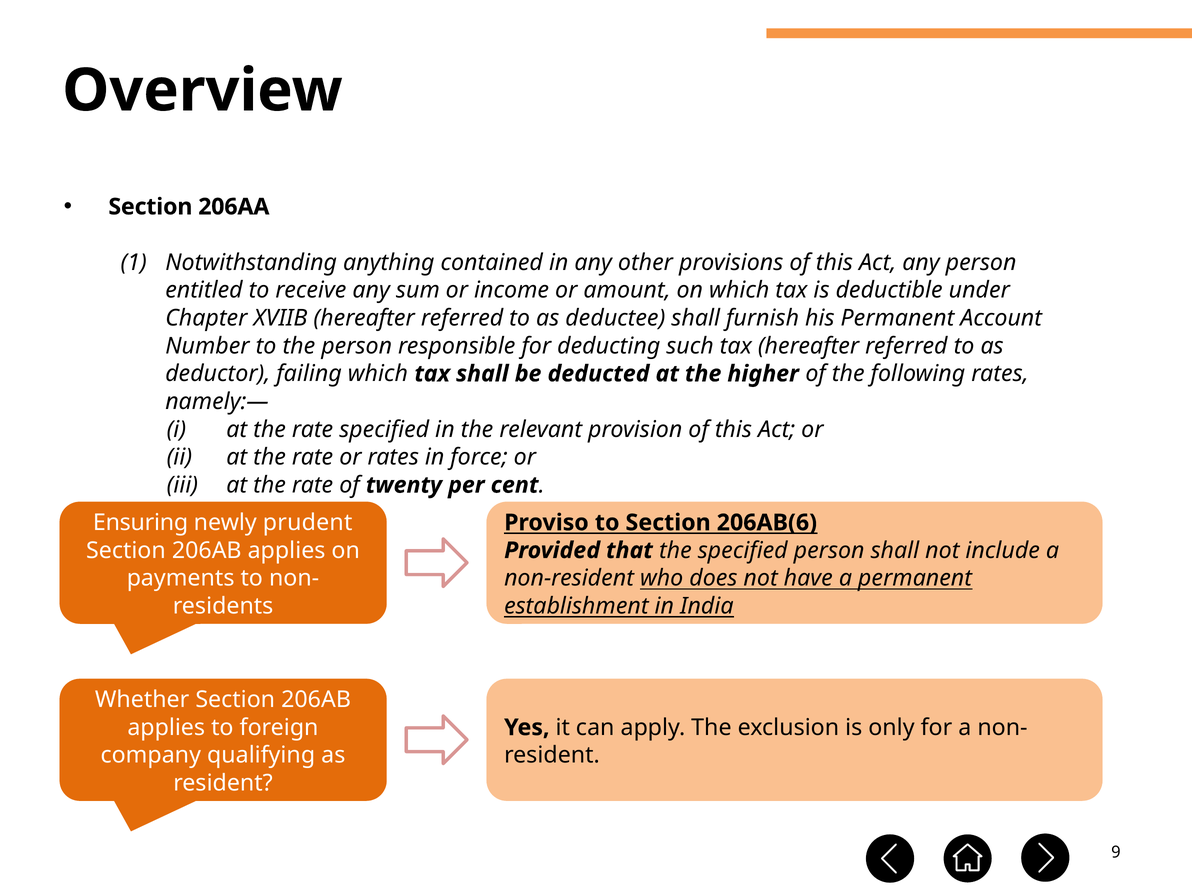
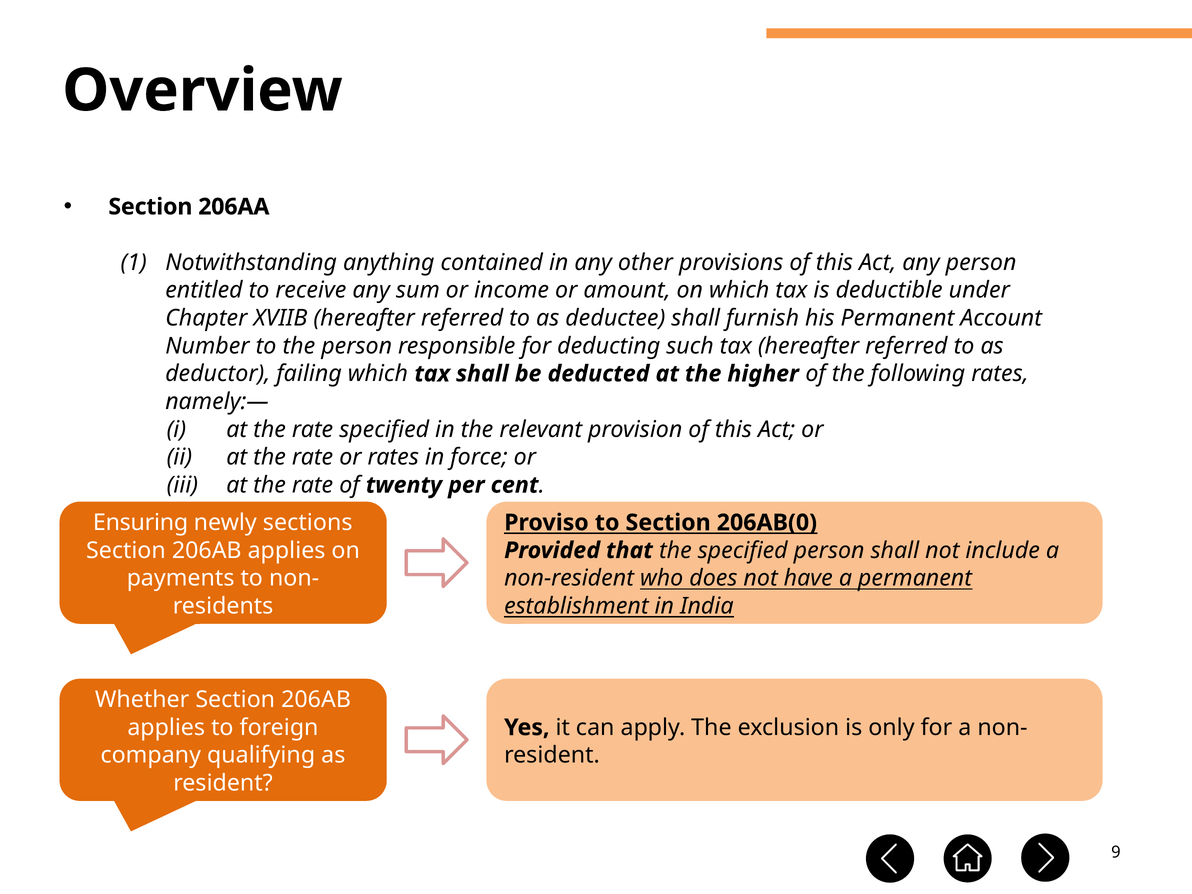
prudent: prudent -> sections
206AB(6: 206AB(6 -> 206AB(0
